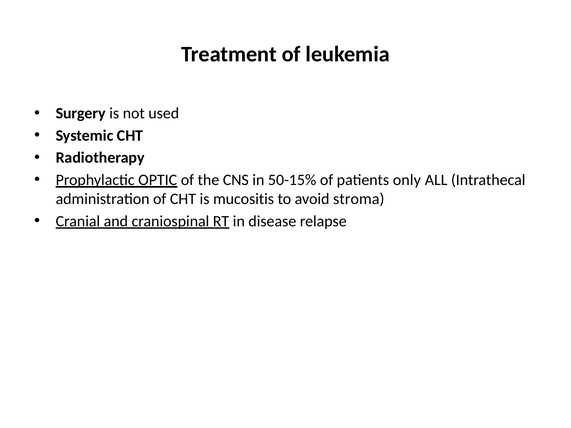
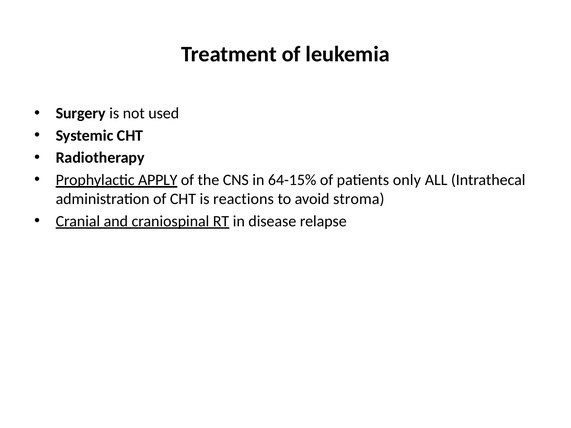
OPTIC: OPTIC -> APPLY
50-15%: 50-15% -> 64-15%
mucositis: mucositis -> reactions
